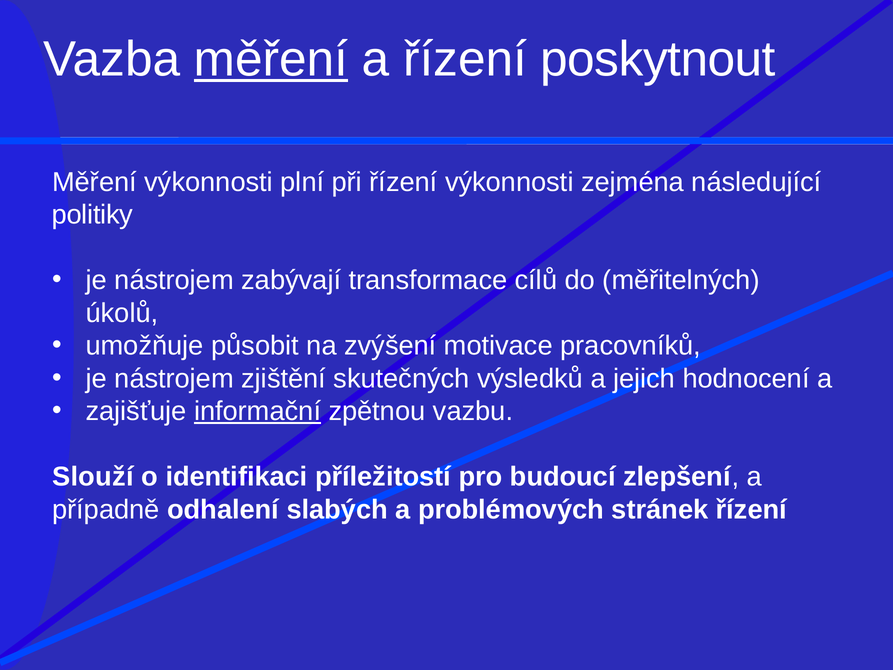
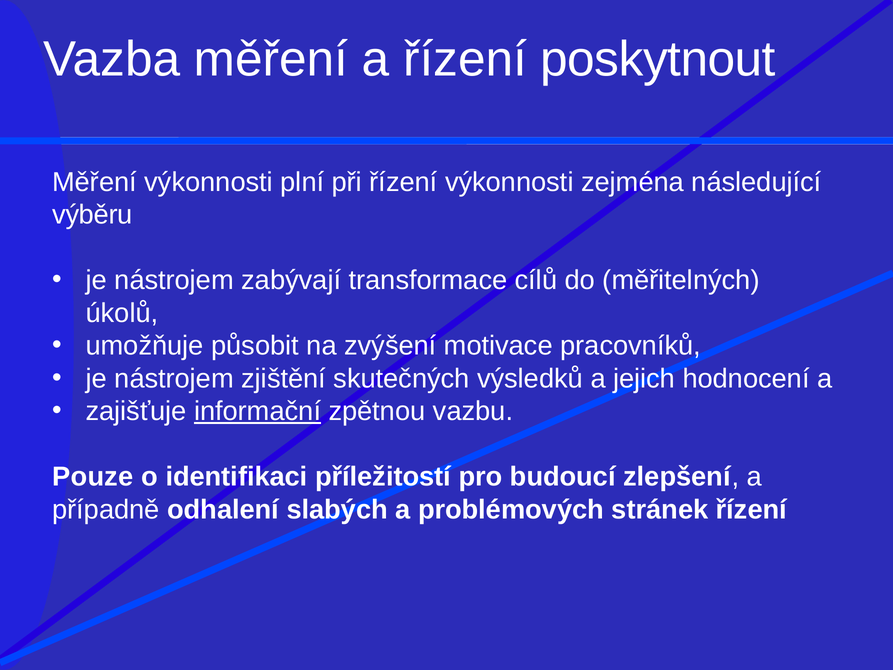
měření at (271, 59) underline: present -> none
politiky: politiky -> výběru
Slouží: Slouží -> Pouze
